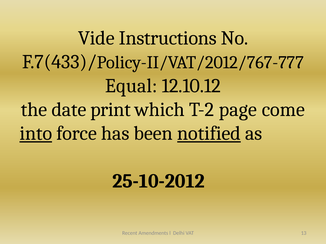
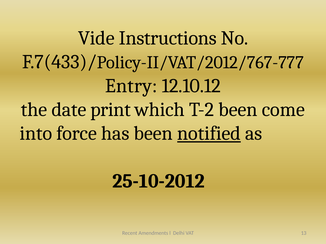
Equal: Equal -> Entry
T-2 page: page -> been
into underline: present -> none
